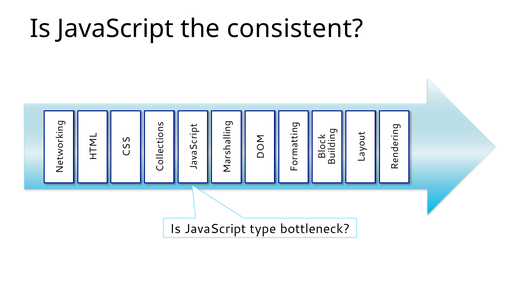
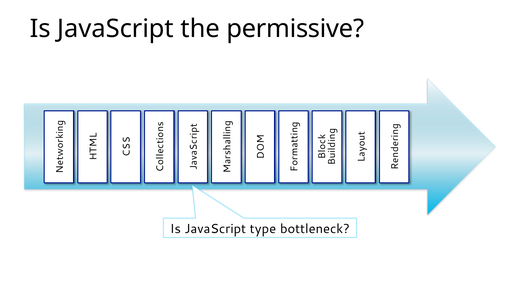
consistent: consistent -> permissive
